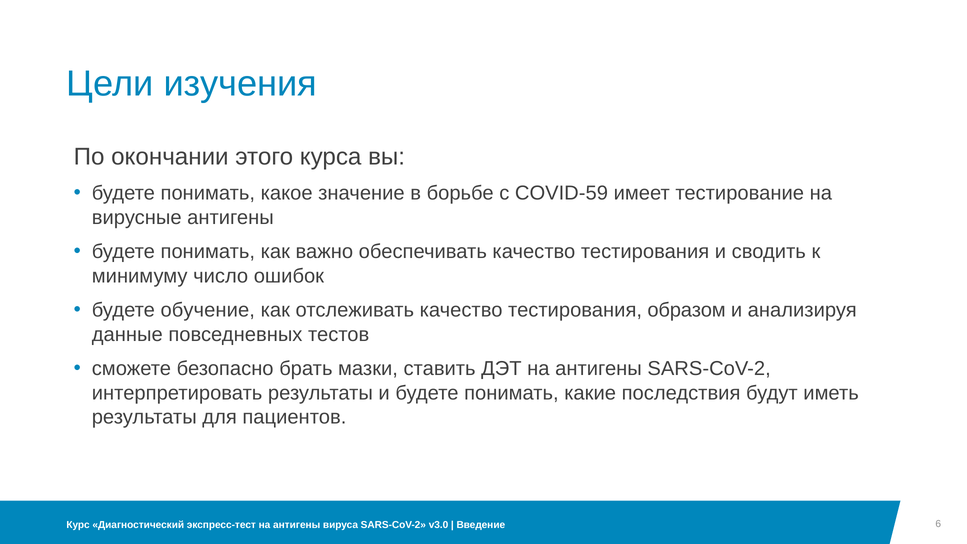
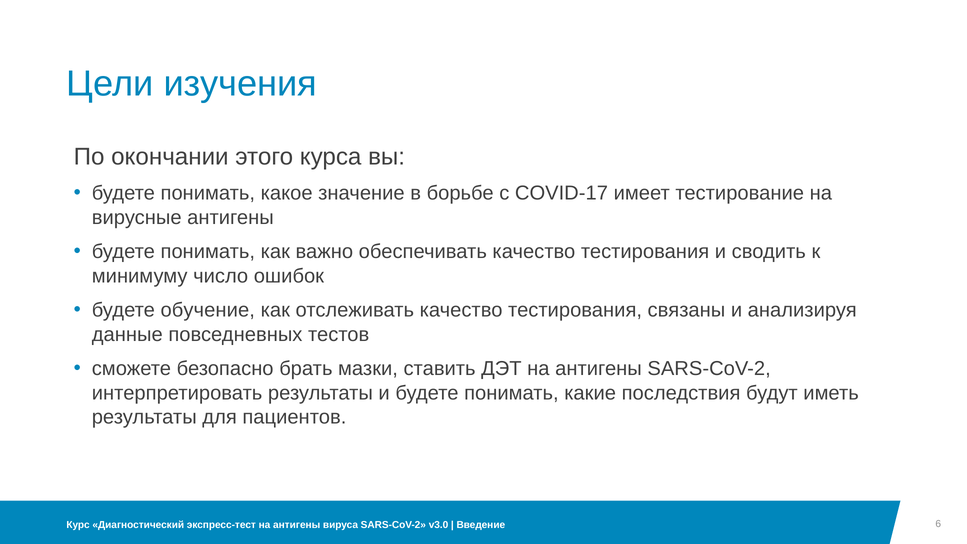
COVID-59: COVID-59 -> COVID-17
образом: образом -> связаны
